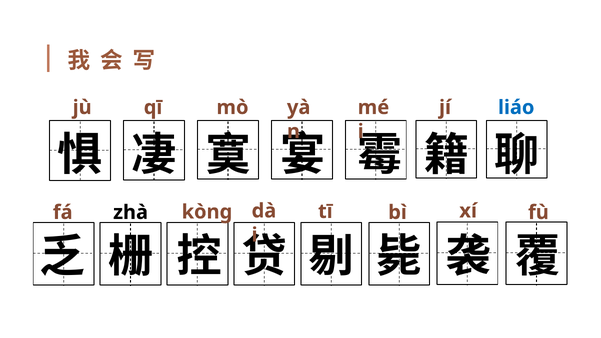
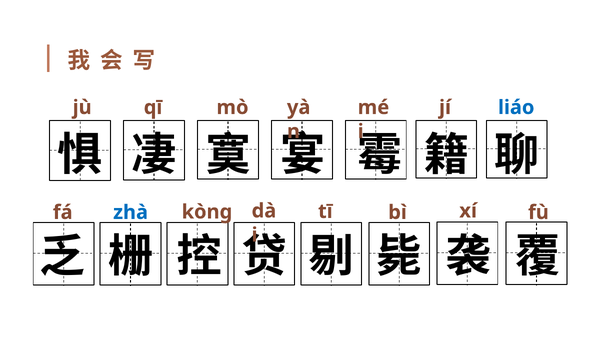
zhà colour: black -> blue
